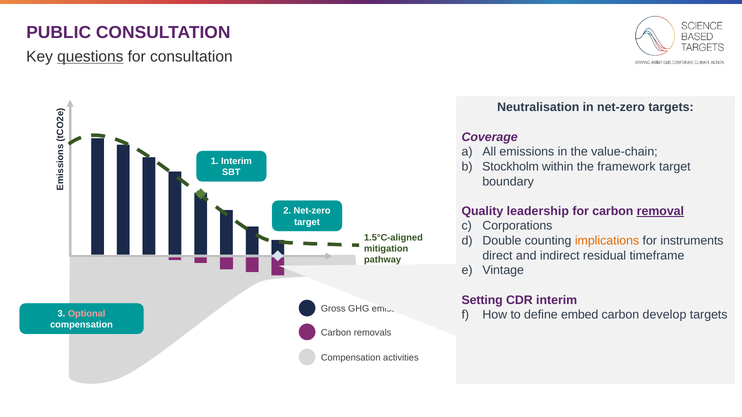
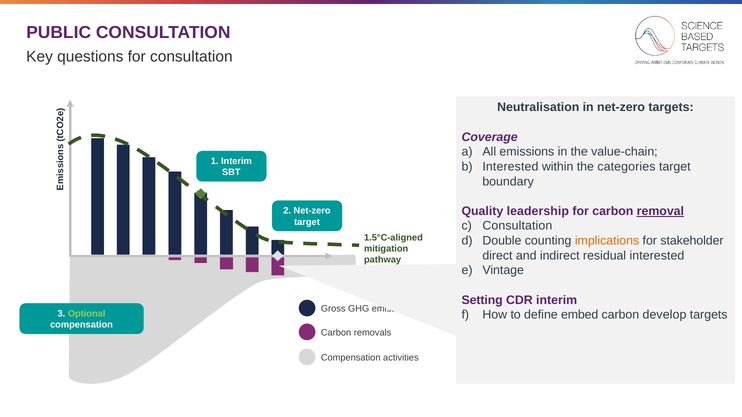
questions underline: present -> none
Stockholm at (511, 167): Stockholm -> Interested
framework: framework -> categories
Corporations at (517, 226): Corporations -> Consultation
instruments: instruments -> stakeholder
residual timeframe: timeframe -> interested
Optional colour: pink -> light green
